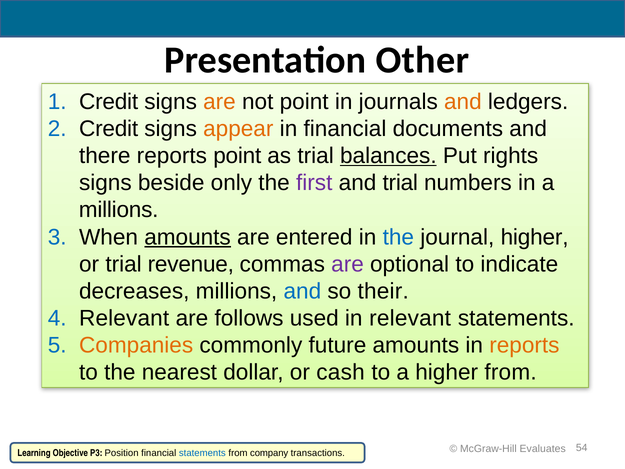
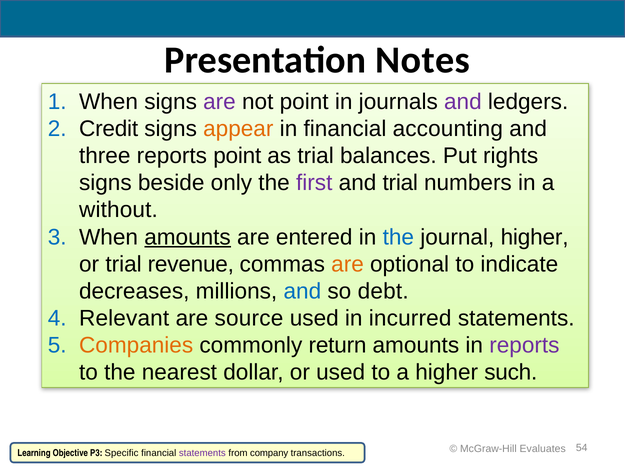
Other: Other -> Notes
Credit at (109, 102): Credit -> When
are at (219, 102) colour: orange -> purple
and at (463, 102) colour: orange -> purple
documents: documents -> accounting
there: there -> three
balances underline: present -> none
millions at (119, 210): millions -> without
are at (348, 264) colour: purple -> orange
their: their -> debt
follows: follows -> source
in relevant: relevant -> incurred
future: future -> return
reports at (524, 345) colour: orange -> purple
or cash: cash -> used
higher from: from -> such
Position: Position -> Specific
statements at (202, 453) colour: blue -> purple
